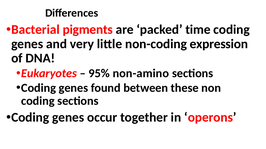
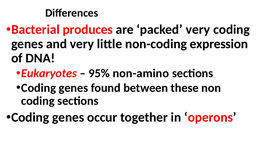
pigments: pigments -> produces
packed time: time -> very
